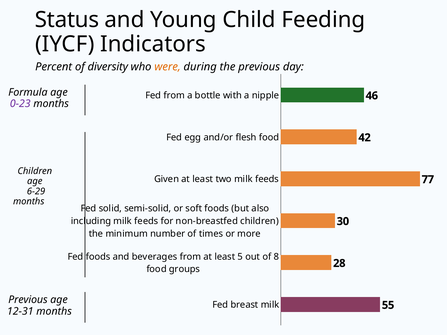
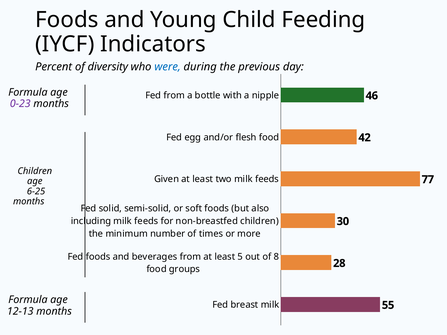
Status at (67, 20): Status -> Foods
were colour: orange -> blue
6-29: 6-29 -> 6-25
Previous at (28, 300): Previous -> Formula
12-31: 12-31 -> 12-13
